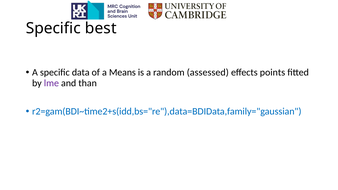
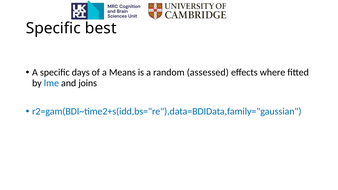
data: data -> days
points: points -> where
lme colour: purple -> blue
than: than -> joins
